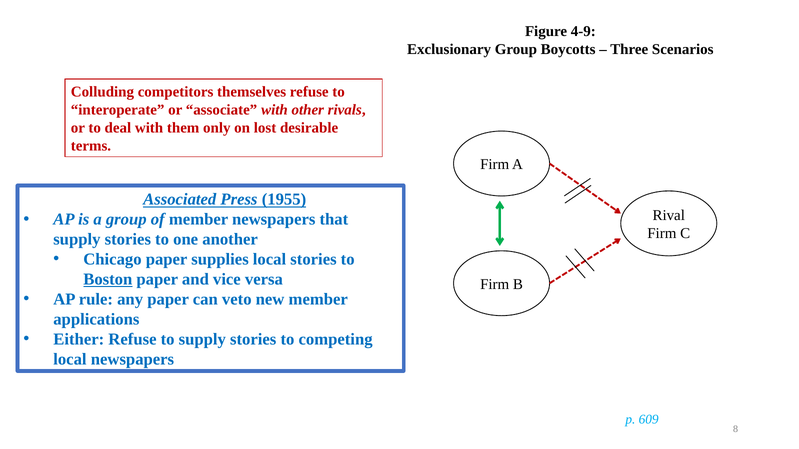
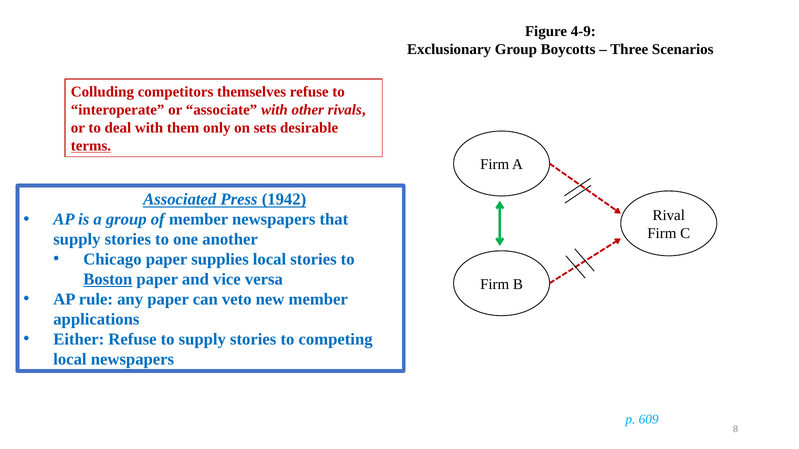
lost: lost -> sets
terms underline: none -> present
1955: 1955 -> 1942
